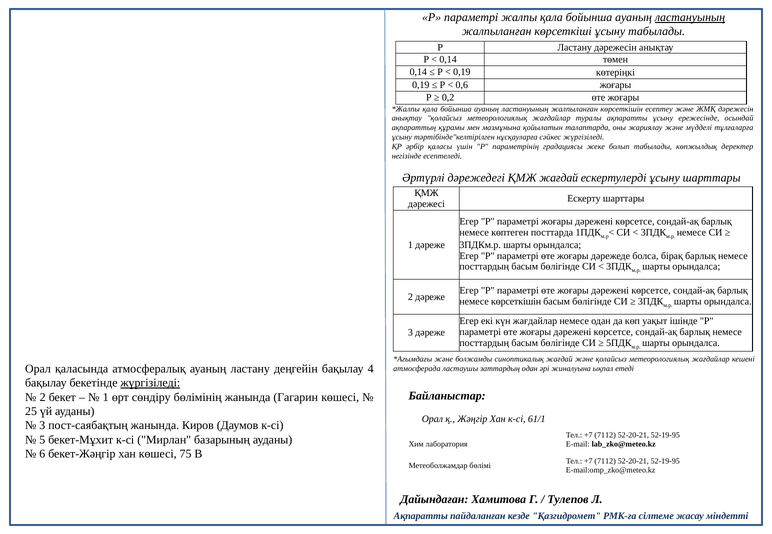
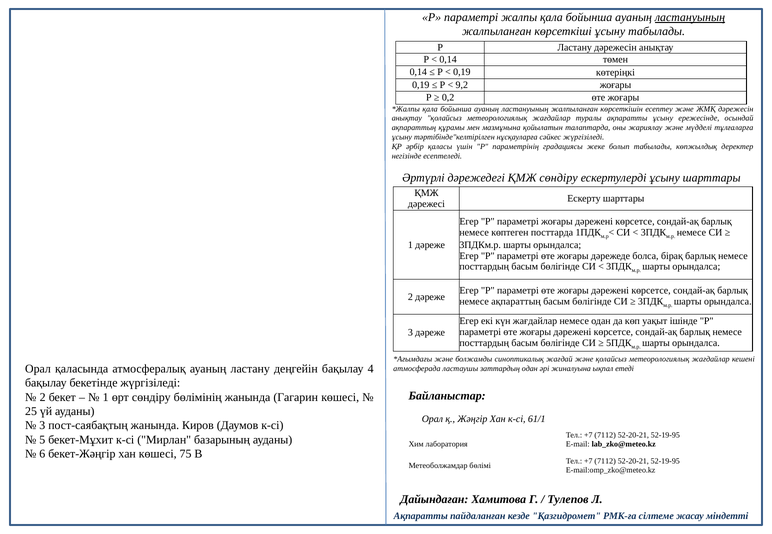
0,6: 0,6 -> 9,2
ҚМЖ жағдай: жағдай -> сөндіру
немесе көрсеткішін: көрсеткішін -> ақпараттың
жүргізіледі at (150, 383) underline: present -> none
